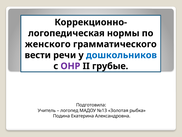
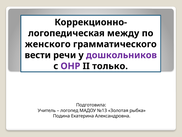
нормы: нормы -> между
дошкольников colour: blue -> purple
грубые: грубые -> только
